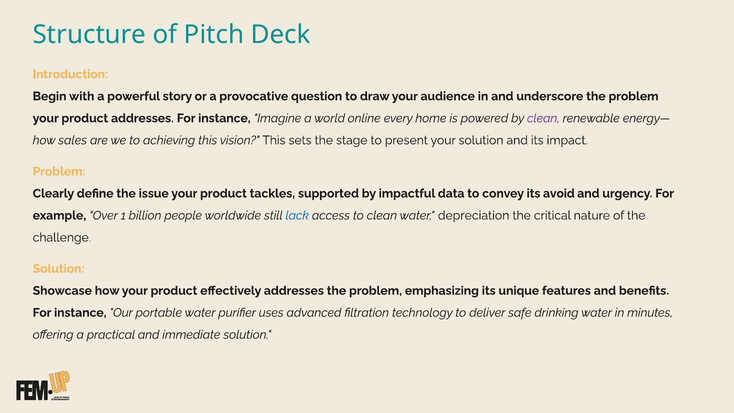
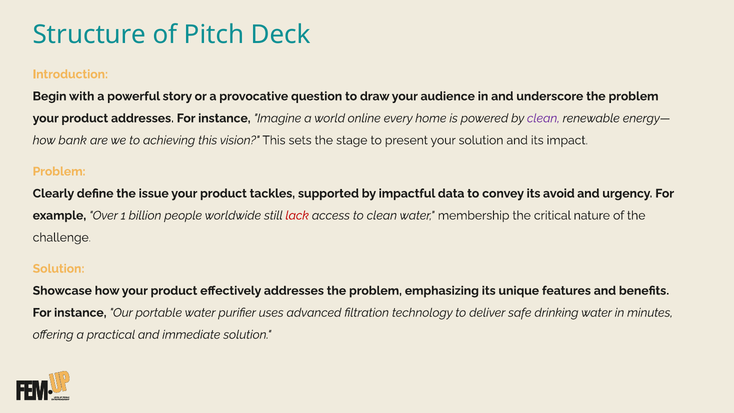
sales: sales -> bank
lack colour: blue -> red
depreciation: depreciation -> membership
